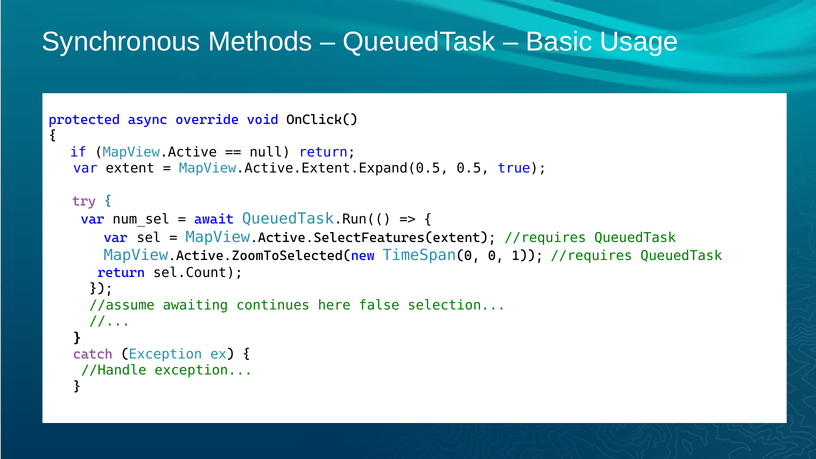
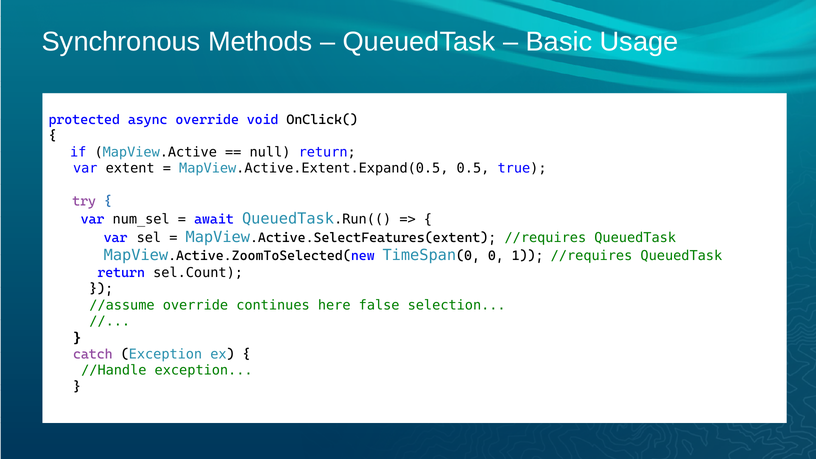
//assume awaiting: awaiting -> override
